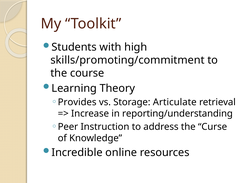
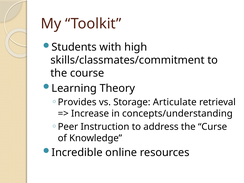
skills/promoting/commitment: skills/promoting/commitment -> skills/classmates/commitment
reporting/understanding: reporting/understanding -> concepts/understanding
